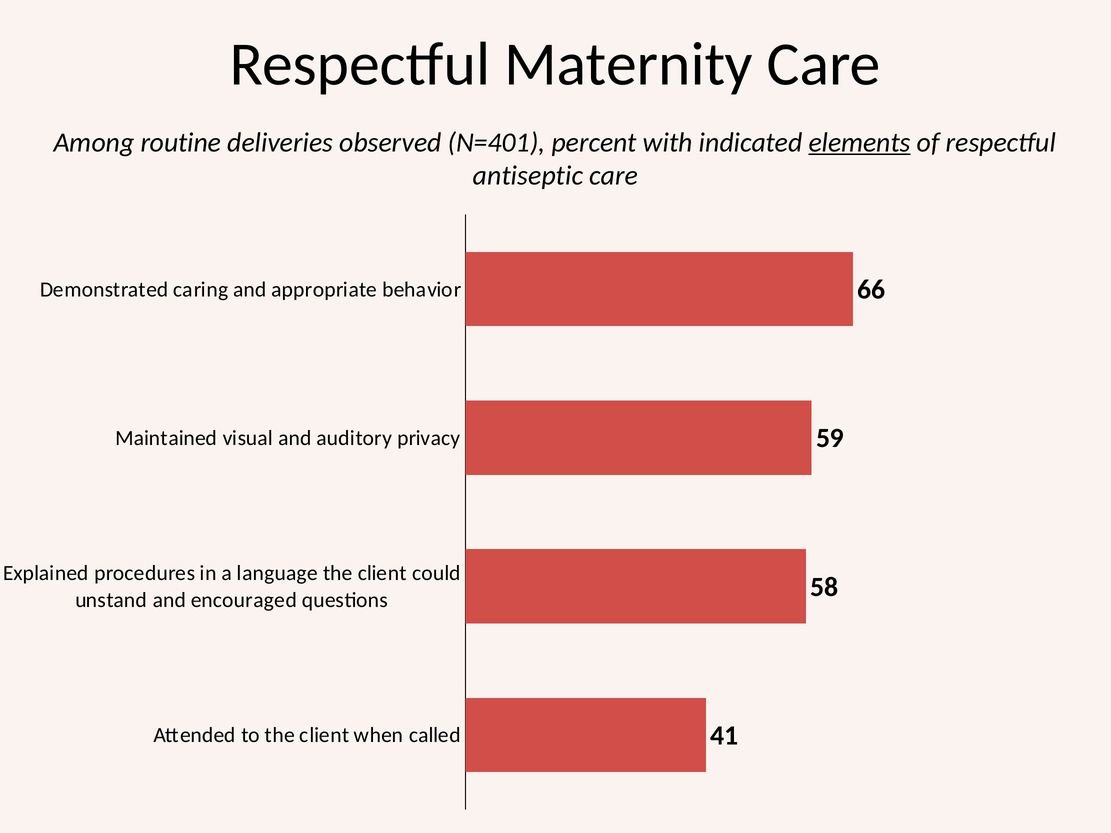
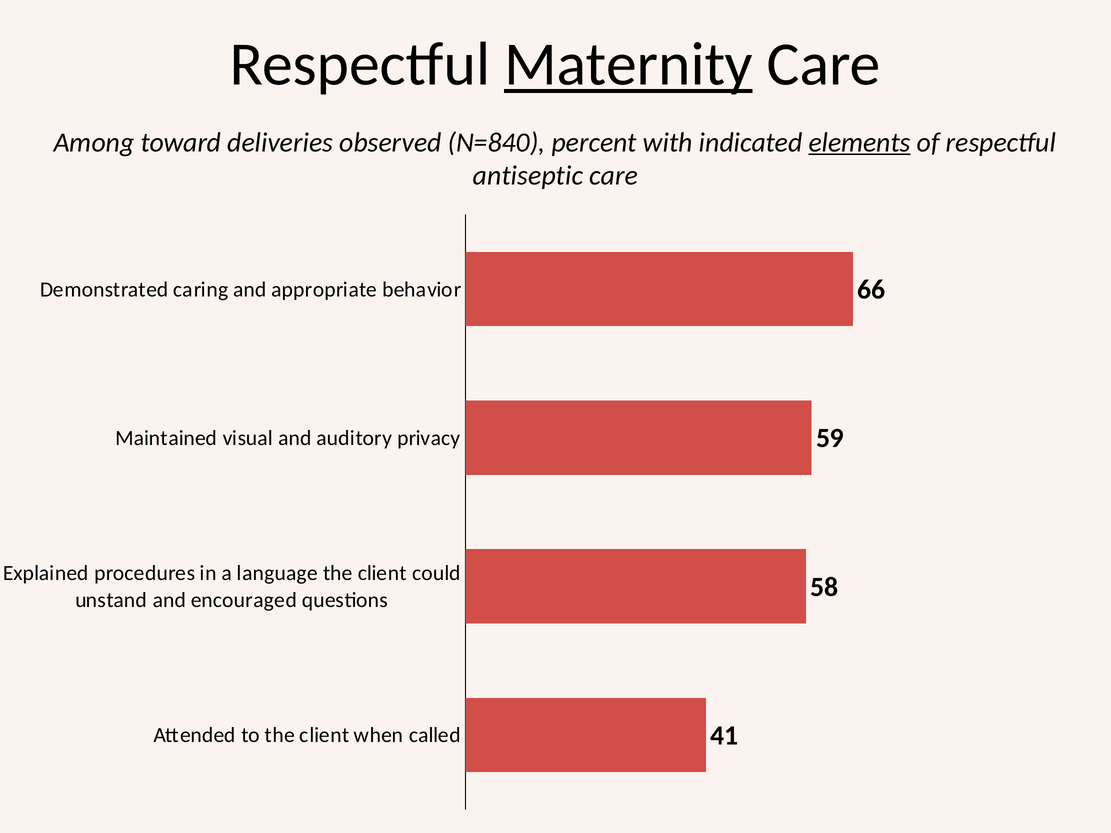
Maternity underline: none -> present
routine: routine -> toward
N=401: N=401 -> N=840
